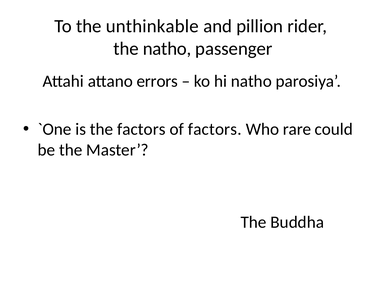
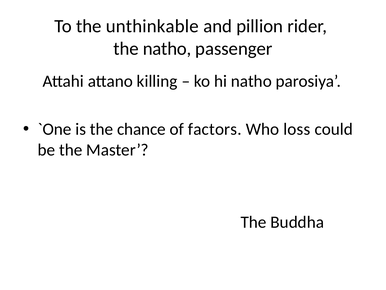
errors: errors -> killing
the factors: factors -> chance
rare: rare -> loss
